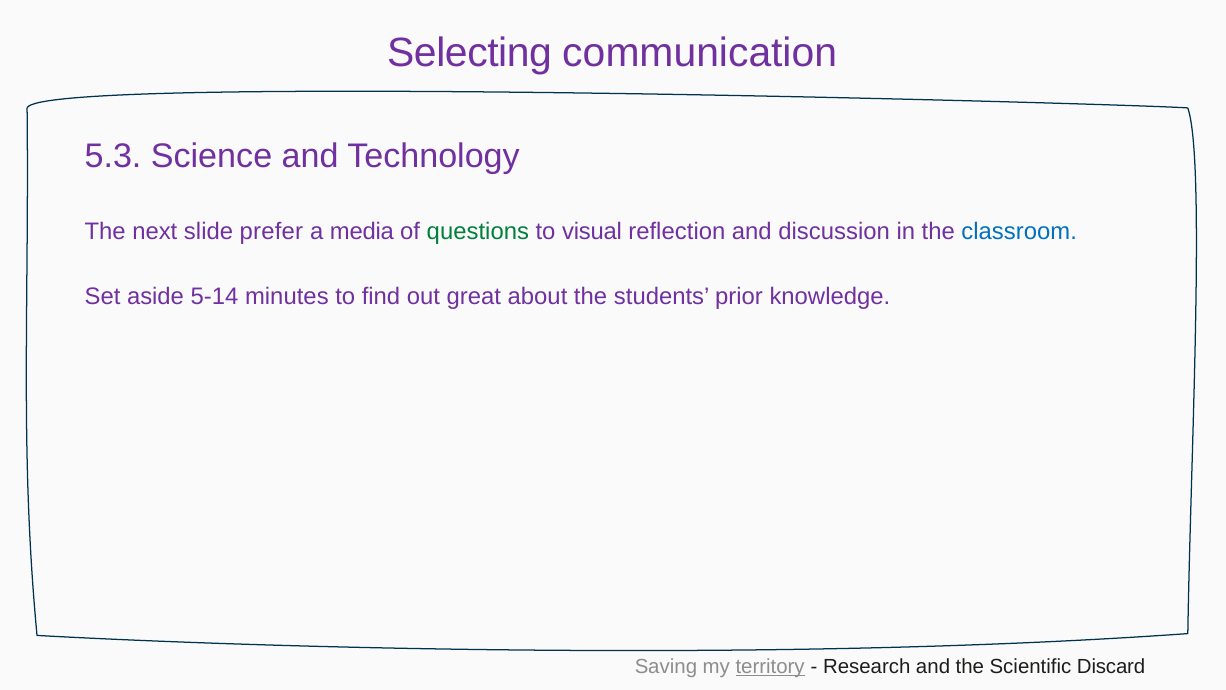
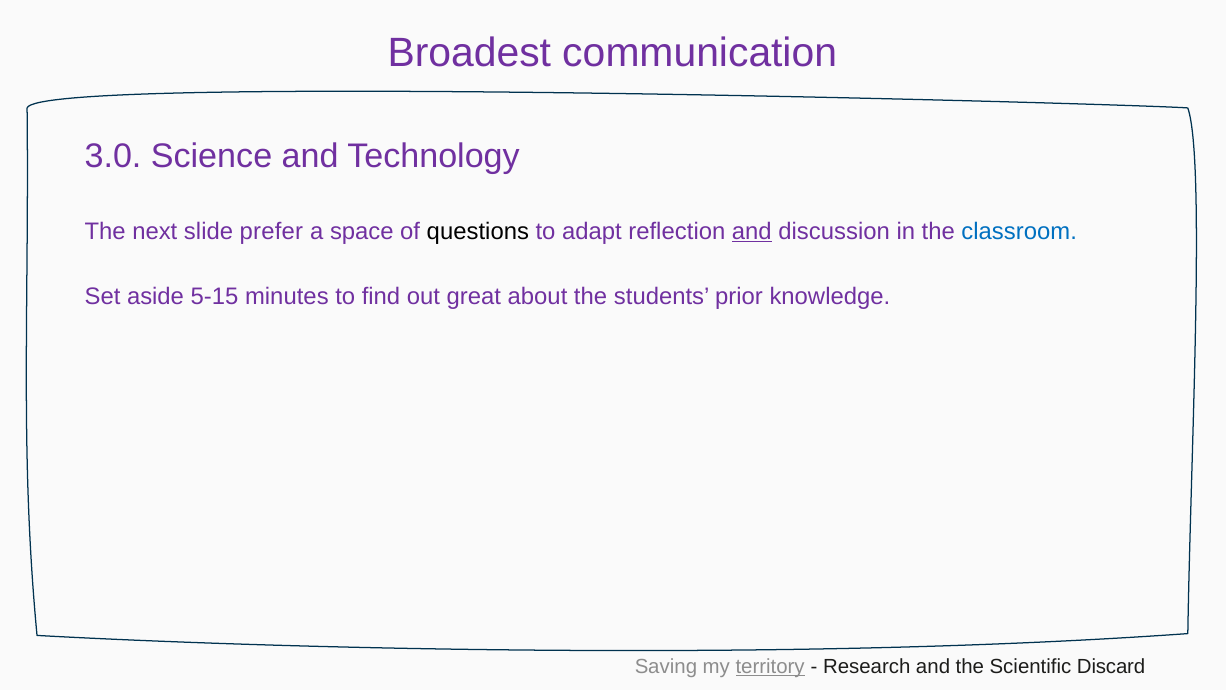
Selecting: Selecting -> Broadest
5.3: 5.3 -> 3.0
media: media -> space
questions colour: green -> black
visual: visual -> adapt
and at (752, 231) underline: none -> present
5-14: 5-14 -> 5-15
